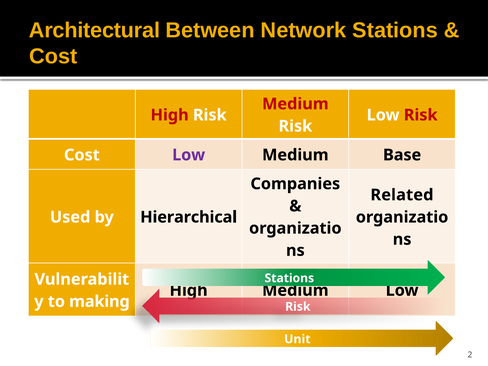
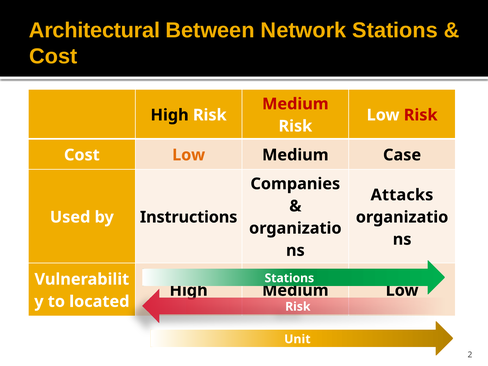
High at (170, 115) colour: red -> black
Low at (189, 155) colour: purple -> orange
Base: Base -> Case
Related: Related -> Attacks
Hierarchical: Hierarchical -> Instructions
making: making -> located
